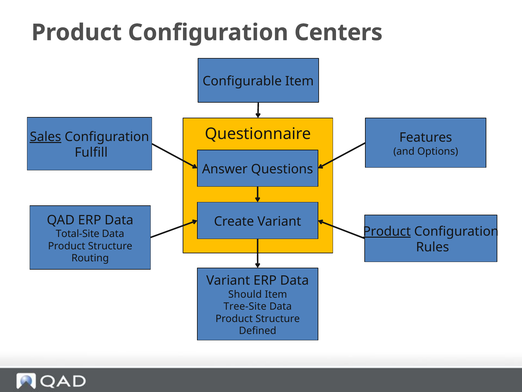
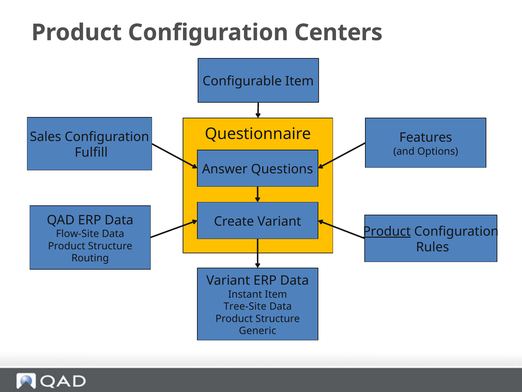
Sales underline: present -> none
Total-Site: Total-Site -> Flow-Site
Should: Should -> Instant
Defined: Defined -> Generic
